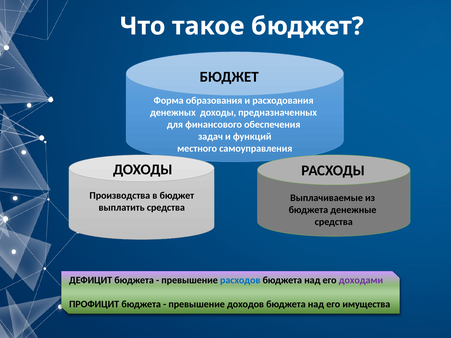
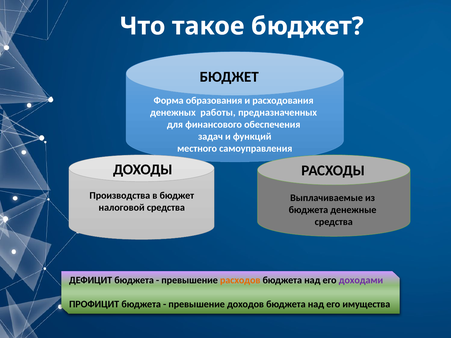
денежных доходы: доходы -> работы
выплатить: выплатить -> налоговой
расходов colour: blue -> orange
